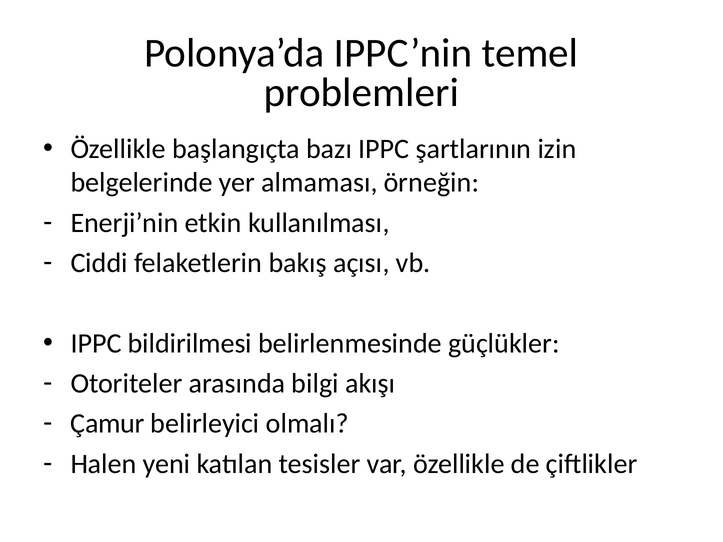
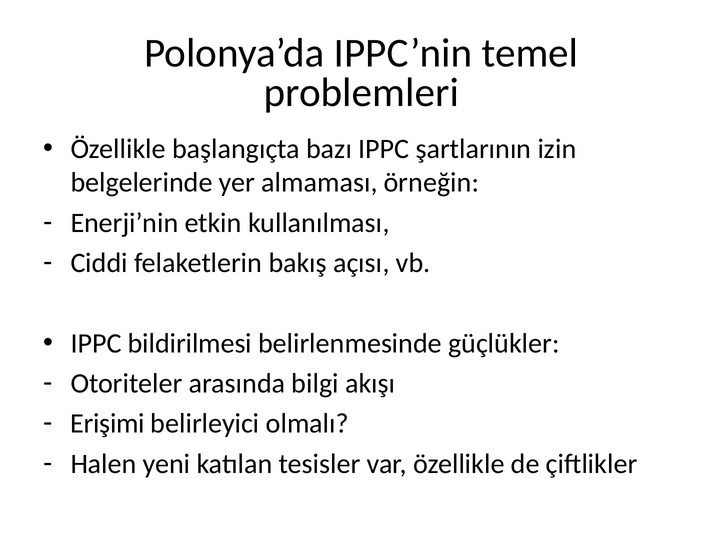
Çamur: Çamur -> Erişimi
